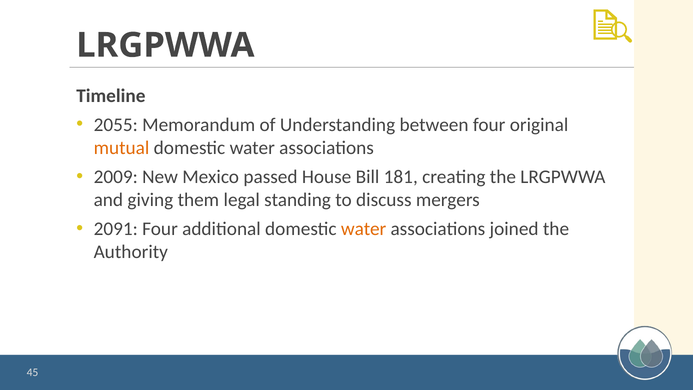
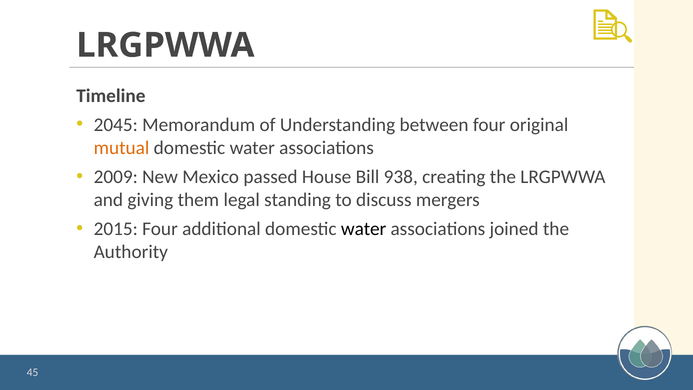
2055: 2055 -> 2045
181: 181 -> 938
2091: 2091 -> 2015
water at (364, 229) colour: orange -> black
